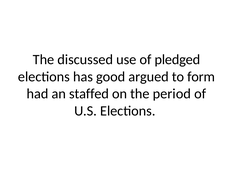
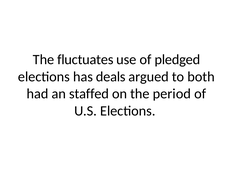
discussed: discussed -> fluctuates
good: good -> deals
form: form -> both
